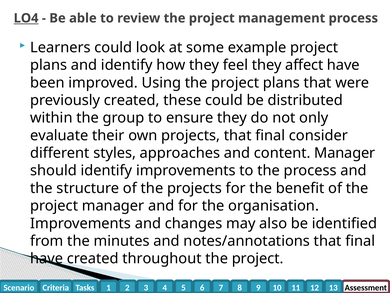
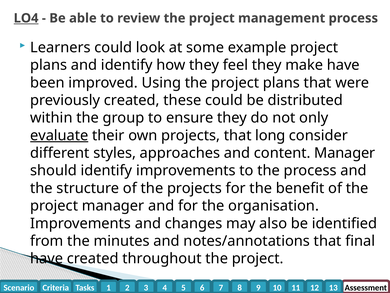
affect: affect -> make
evaluate underline: none -> present
projects that final: final -> long
